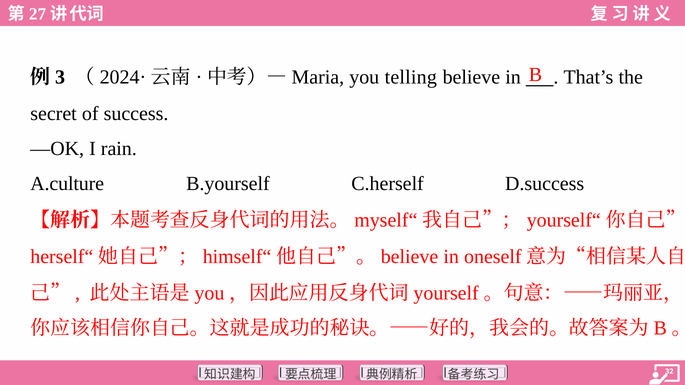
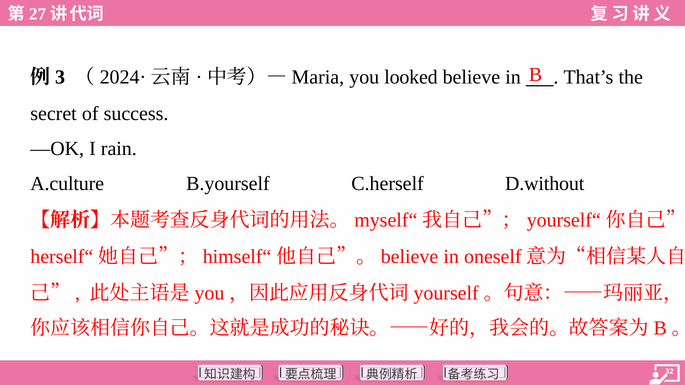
telling: telling -> looked
D.success: D.success -> D.without
